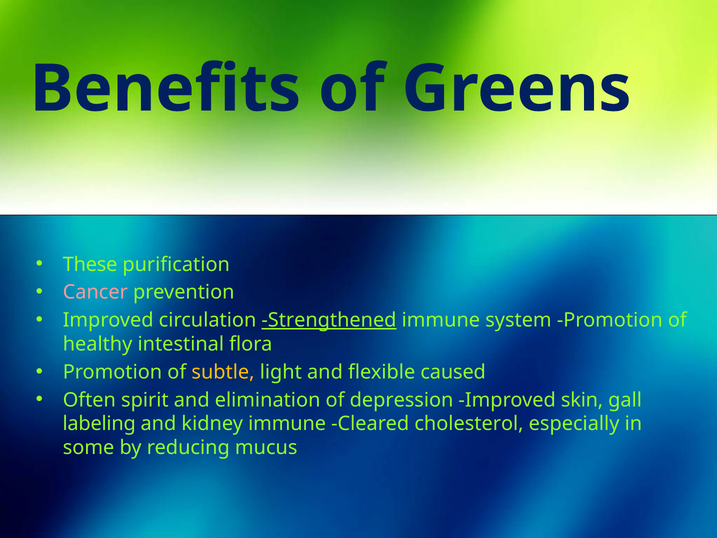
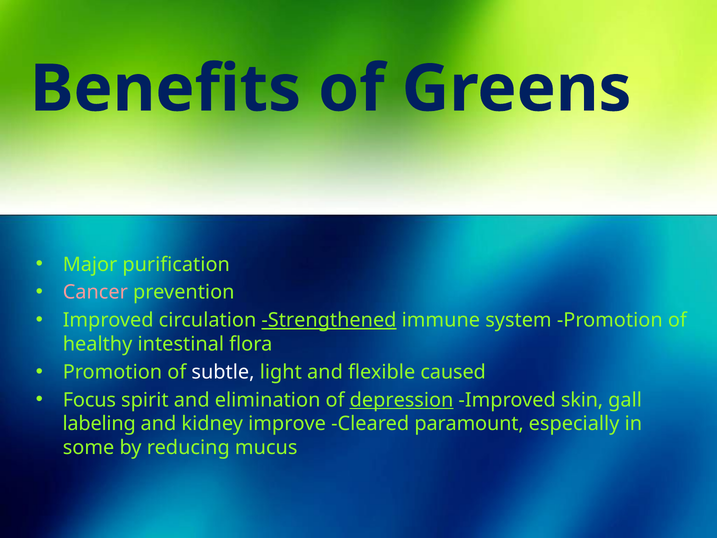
These: These -> Major
subtle colour: yellow -> white
Often: Often -> Focus
depression underline: none -> present
kidney immune: immune -> improve
cholesterol: cholesterol -> paramount
